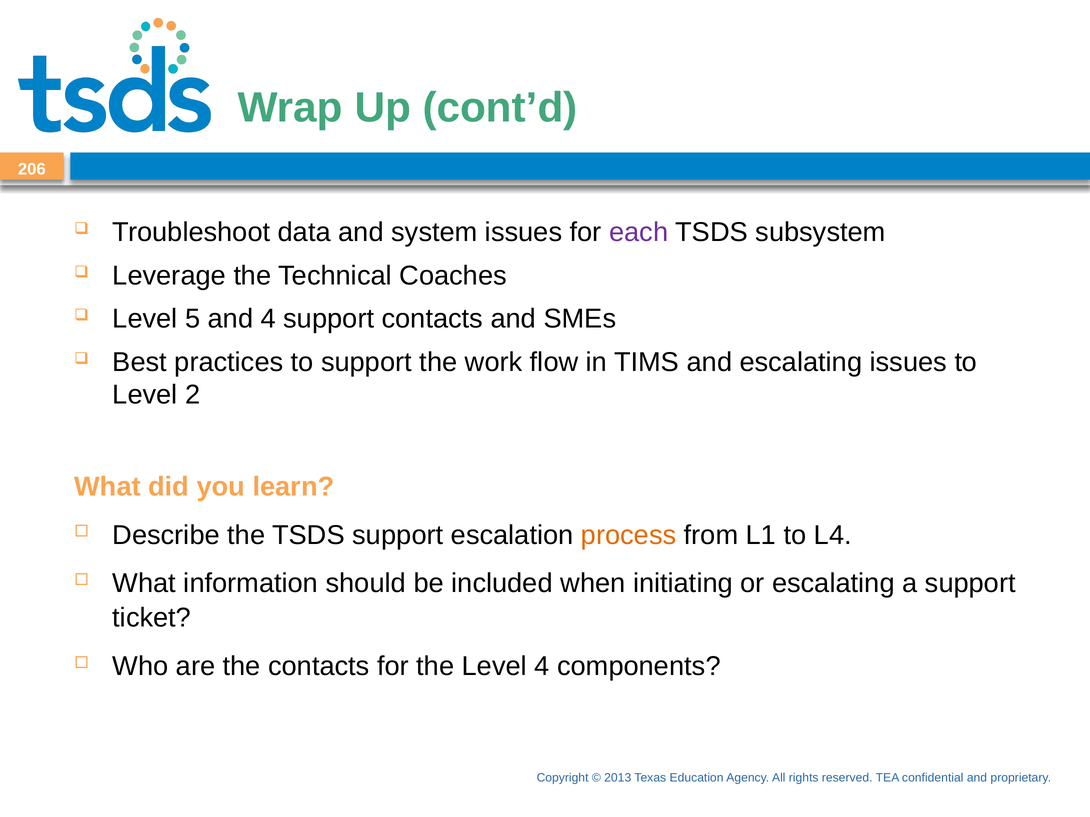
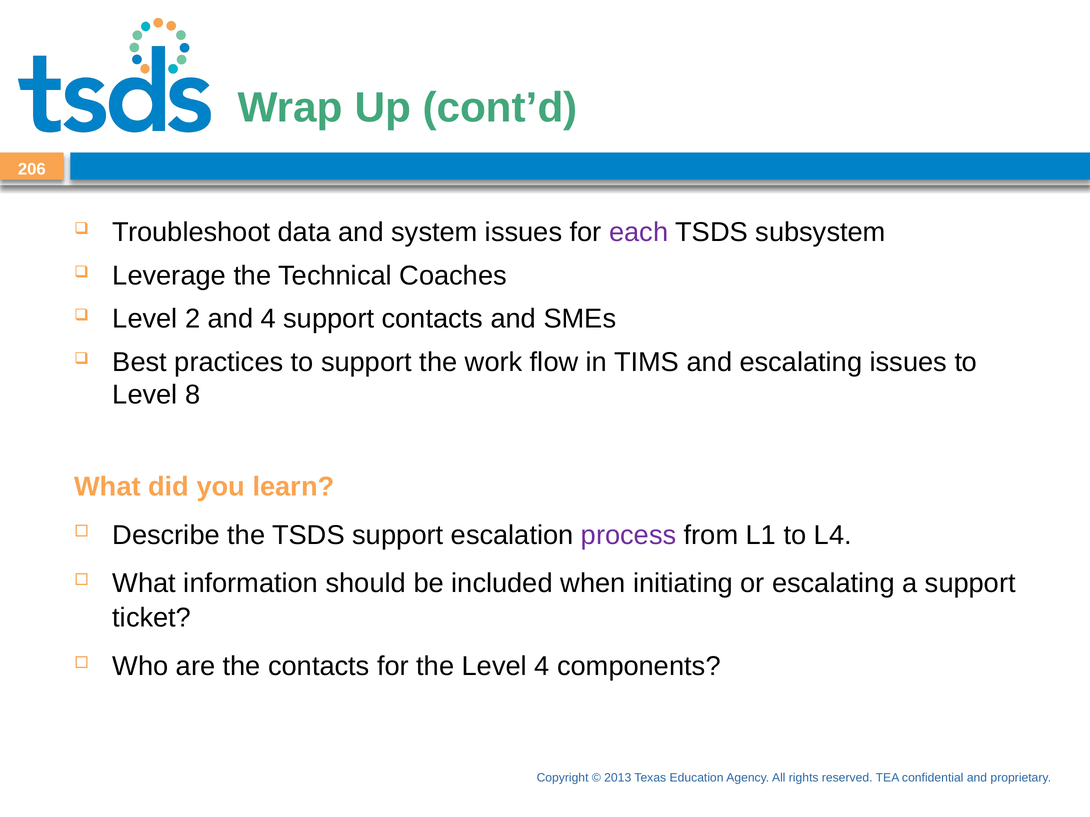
5: 5 -> 2
2: 2 -> 8
process colour: orange -> purple
